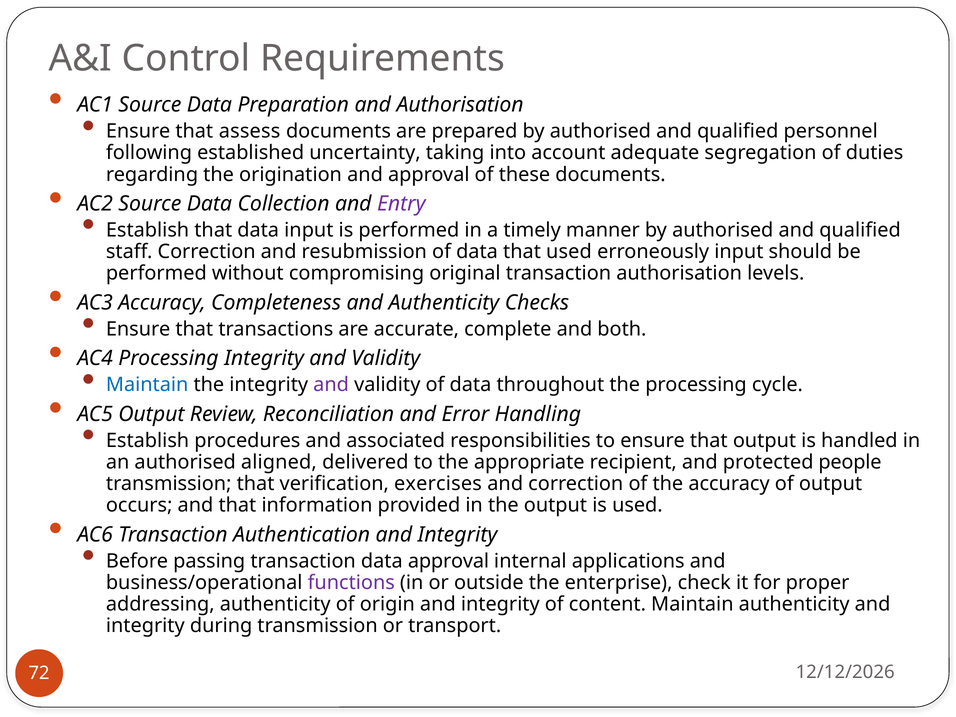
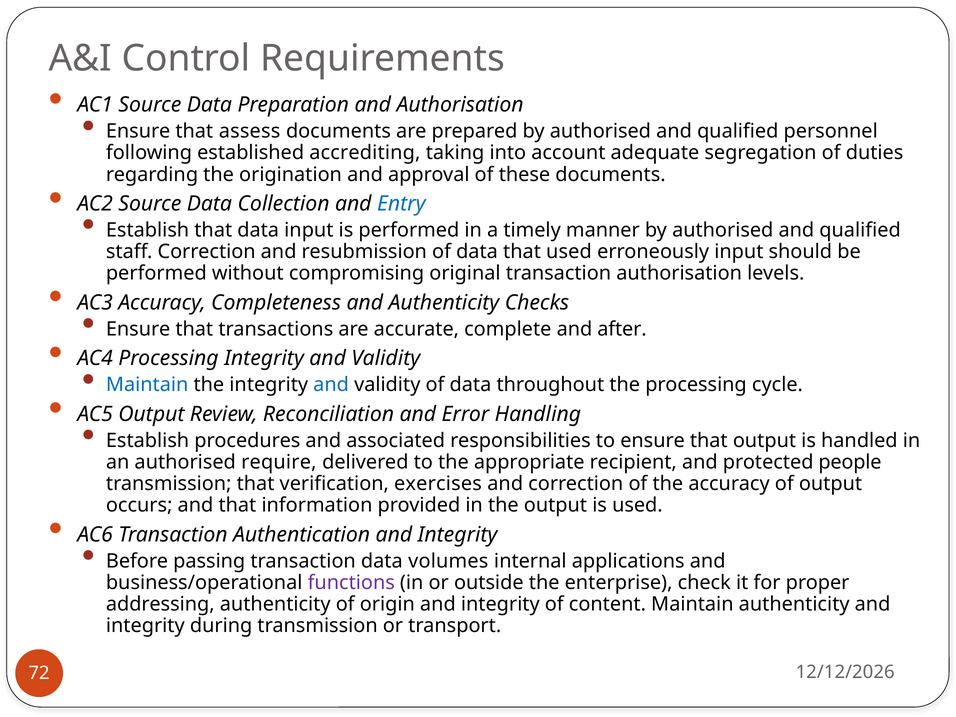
uncertainty: uncertainty -> accrediting
Entry colour: purple -> blue
both: both -> after
and at (331, 385) colour: purple -> blue
aligned: aligned -> require
data approval: approval -> volumes
